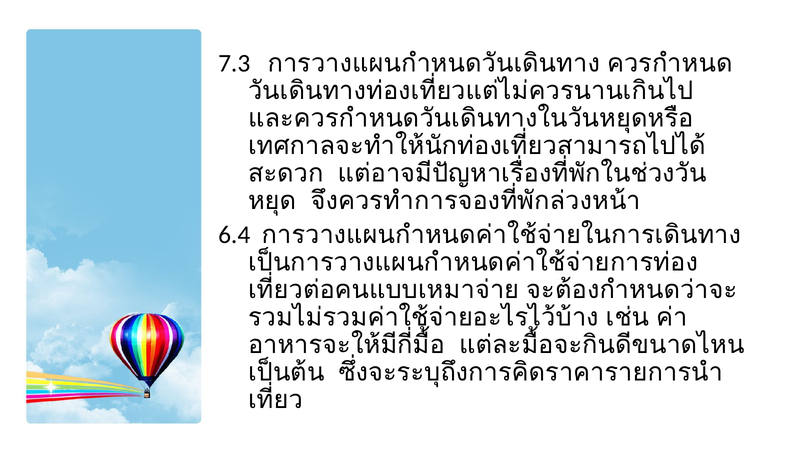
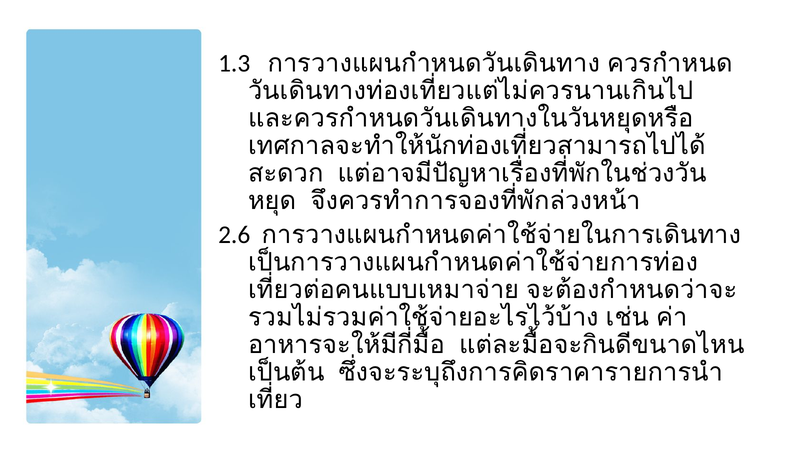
7.3: 7.3 -> 1.3
6.4: 6.4 -> 2.6
